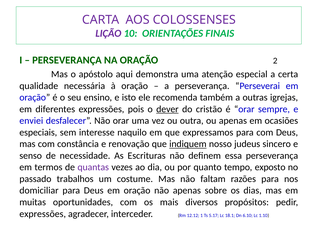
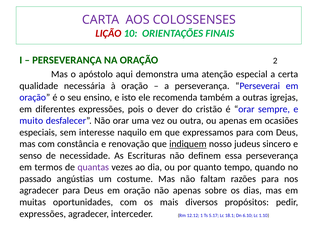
LIÇÃO colour: purple -> red
dever underline: present -> none
enviei: enviei -> muito
exposto: exposto -> quando
trabalhos: trabalhos -> angústias
domiciliar at (39, 190): domiciliar -> agradecer
